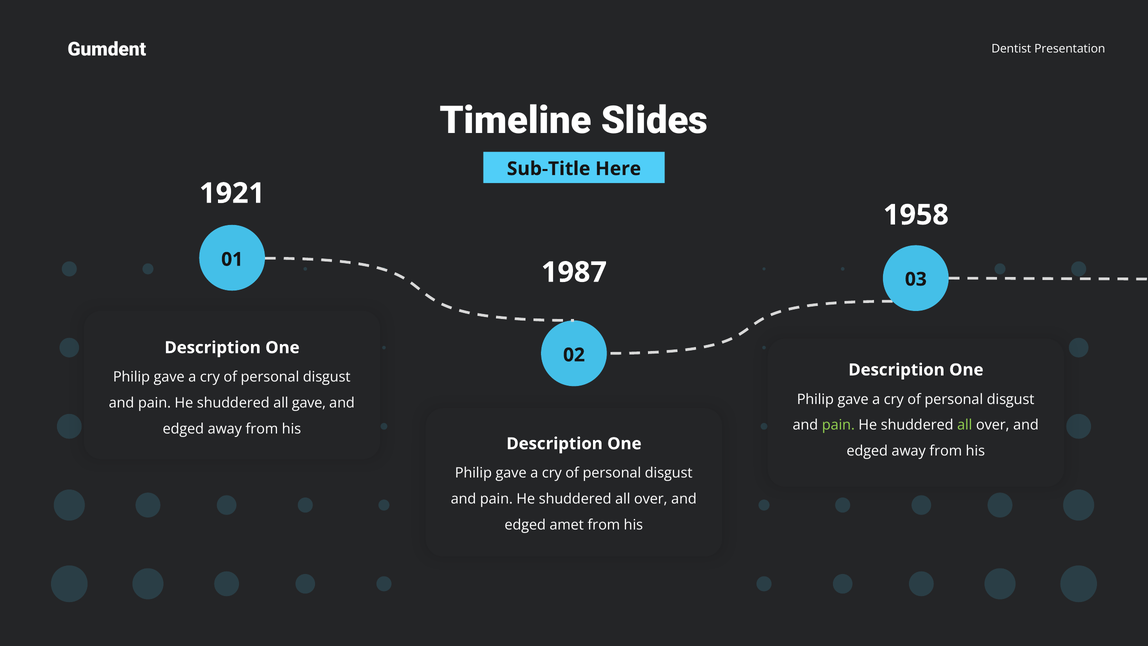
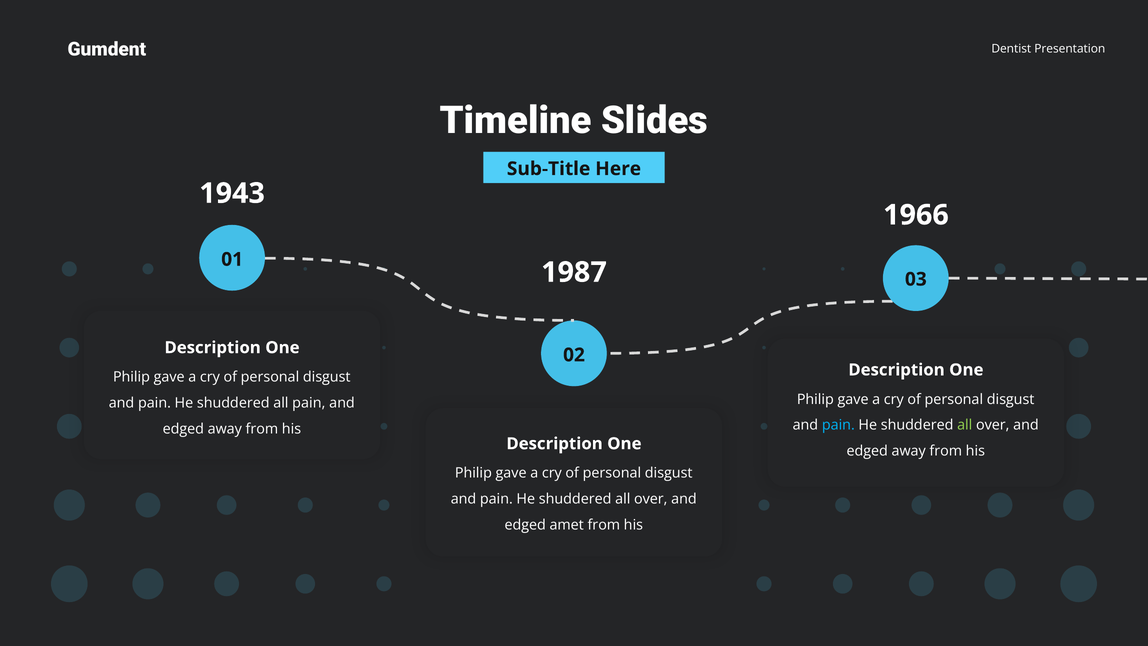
1921: 1921 -> 1943
1958: 1958 -> 1966
all gave: gave -> pain
pain at (838, 425) colour: light green -> light blue
